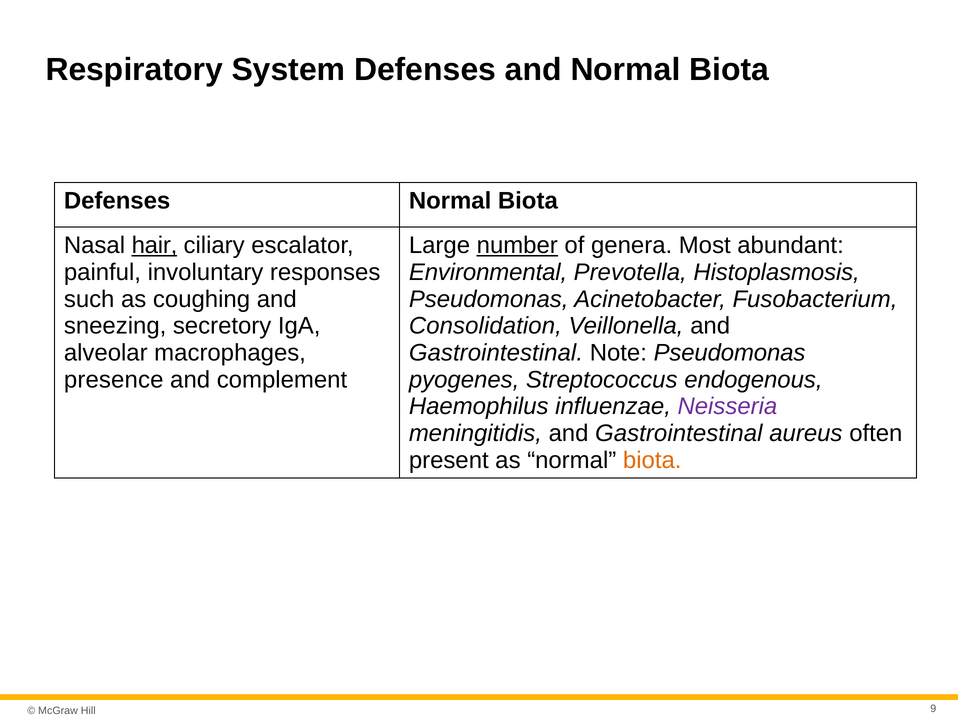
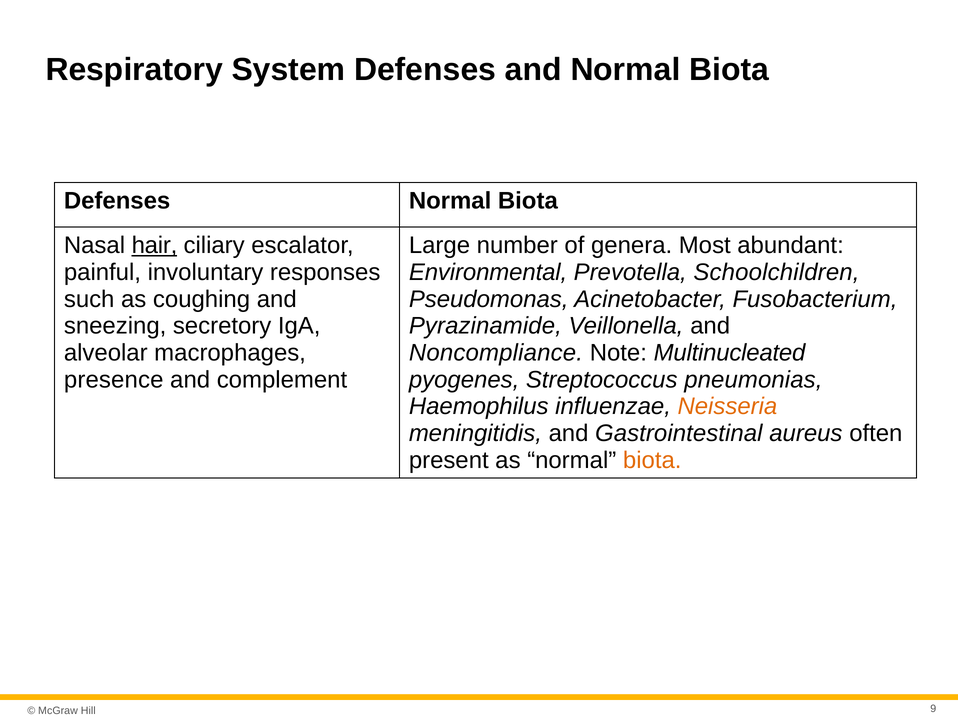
number underline: present -> none
Histoplasmosis: Histoplasmosis -> Schoolchildren
Consolidation: Consolidation -> Pyrazinamide
Gastrointestinal at (496, 353): Gastrointestinal -> Noncompliance
Note Pseudomonas: Pseudomonas -> Multinucleated
endogenous: endogenous -> pneumonias
Neisseria colour: purple -> orange
